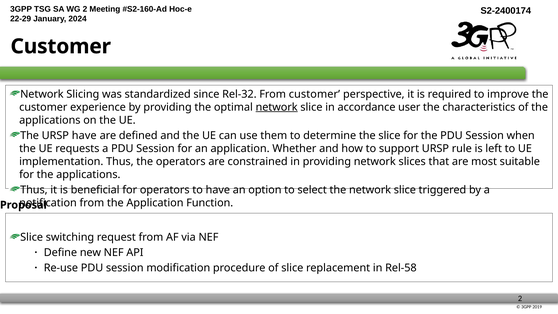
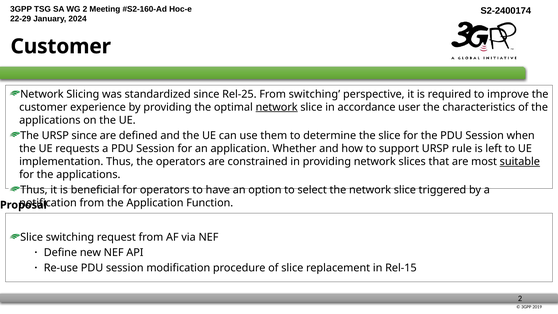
Rel-32: Rel-32 -> Rel-25
From customer: customer -> switching
URSP have: have -> since
suitable underline: none -> present
Rel-58: Rel-58 -> Rel-15
